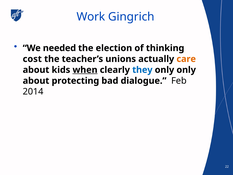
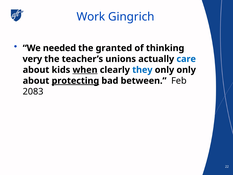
election: election -> granted
cost: cost -> very
care colour: orange -> blue
protecting underline: none -> present
dialogue: dialogue -> between
2014: 2014 -> 2083
